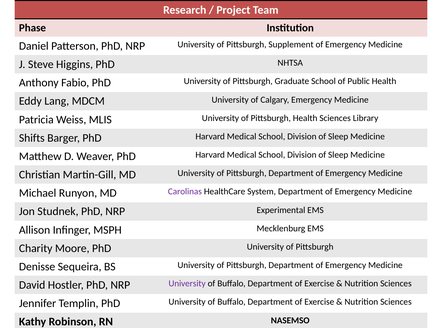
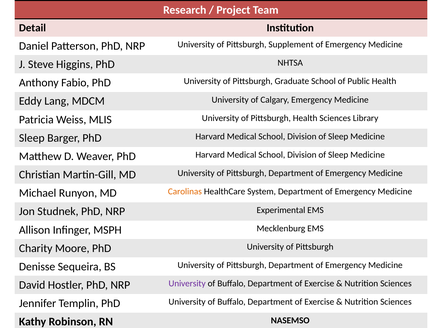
Phase: Phase -> Detail
Shifts at (32, 138): Shifts -> Sleep
Carolinas colour: purple -> orange
